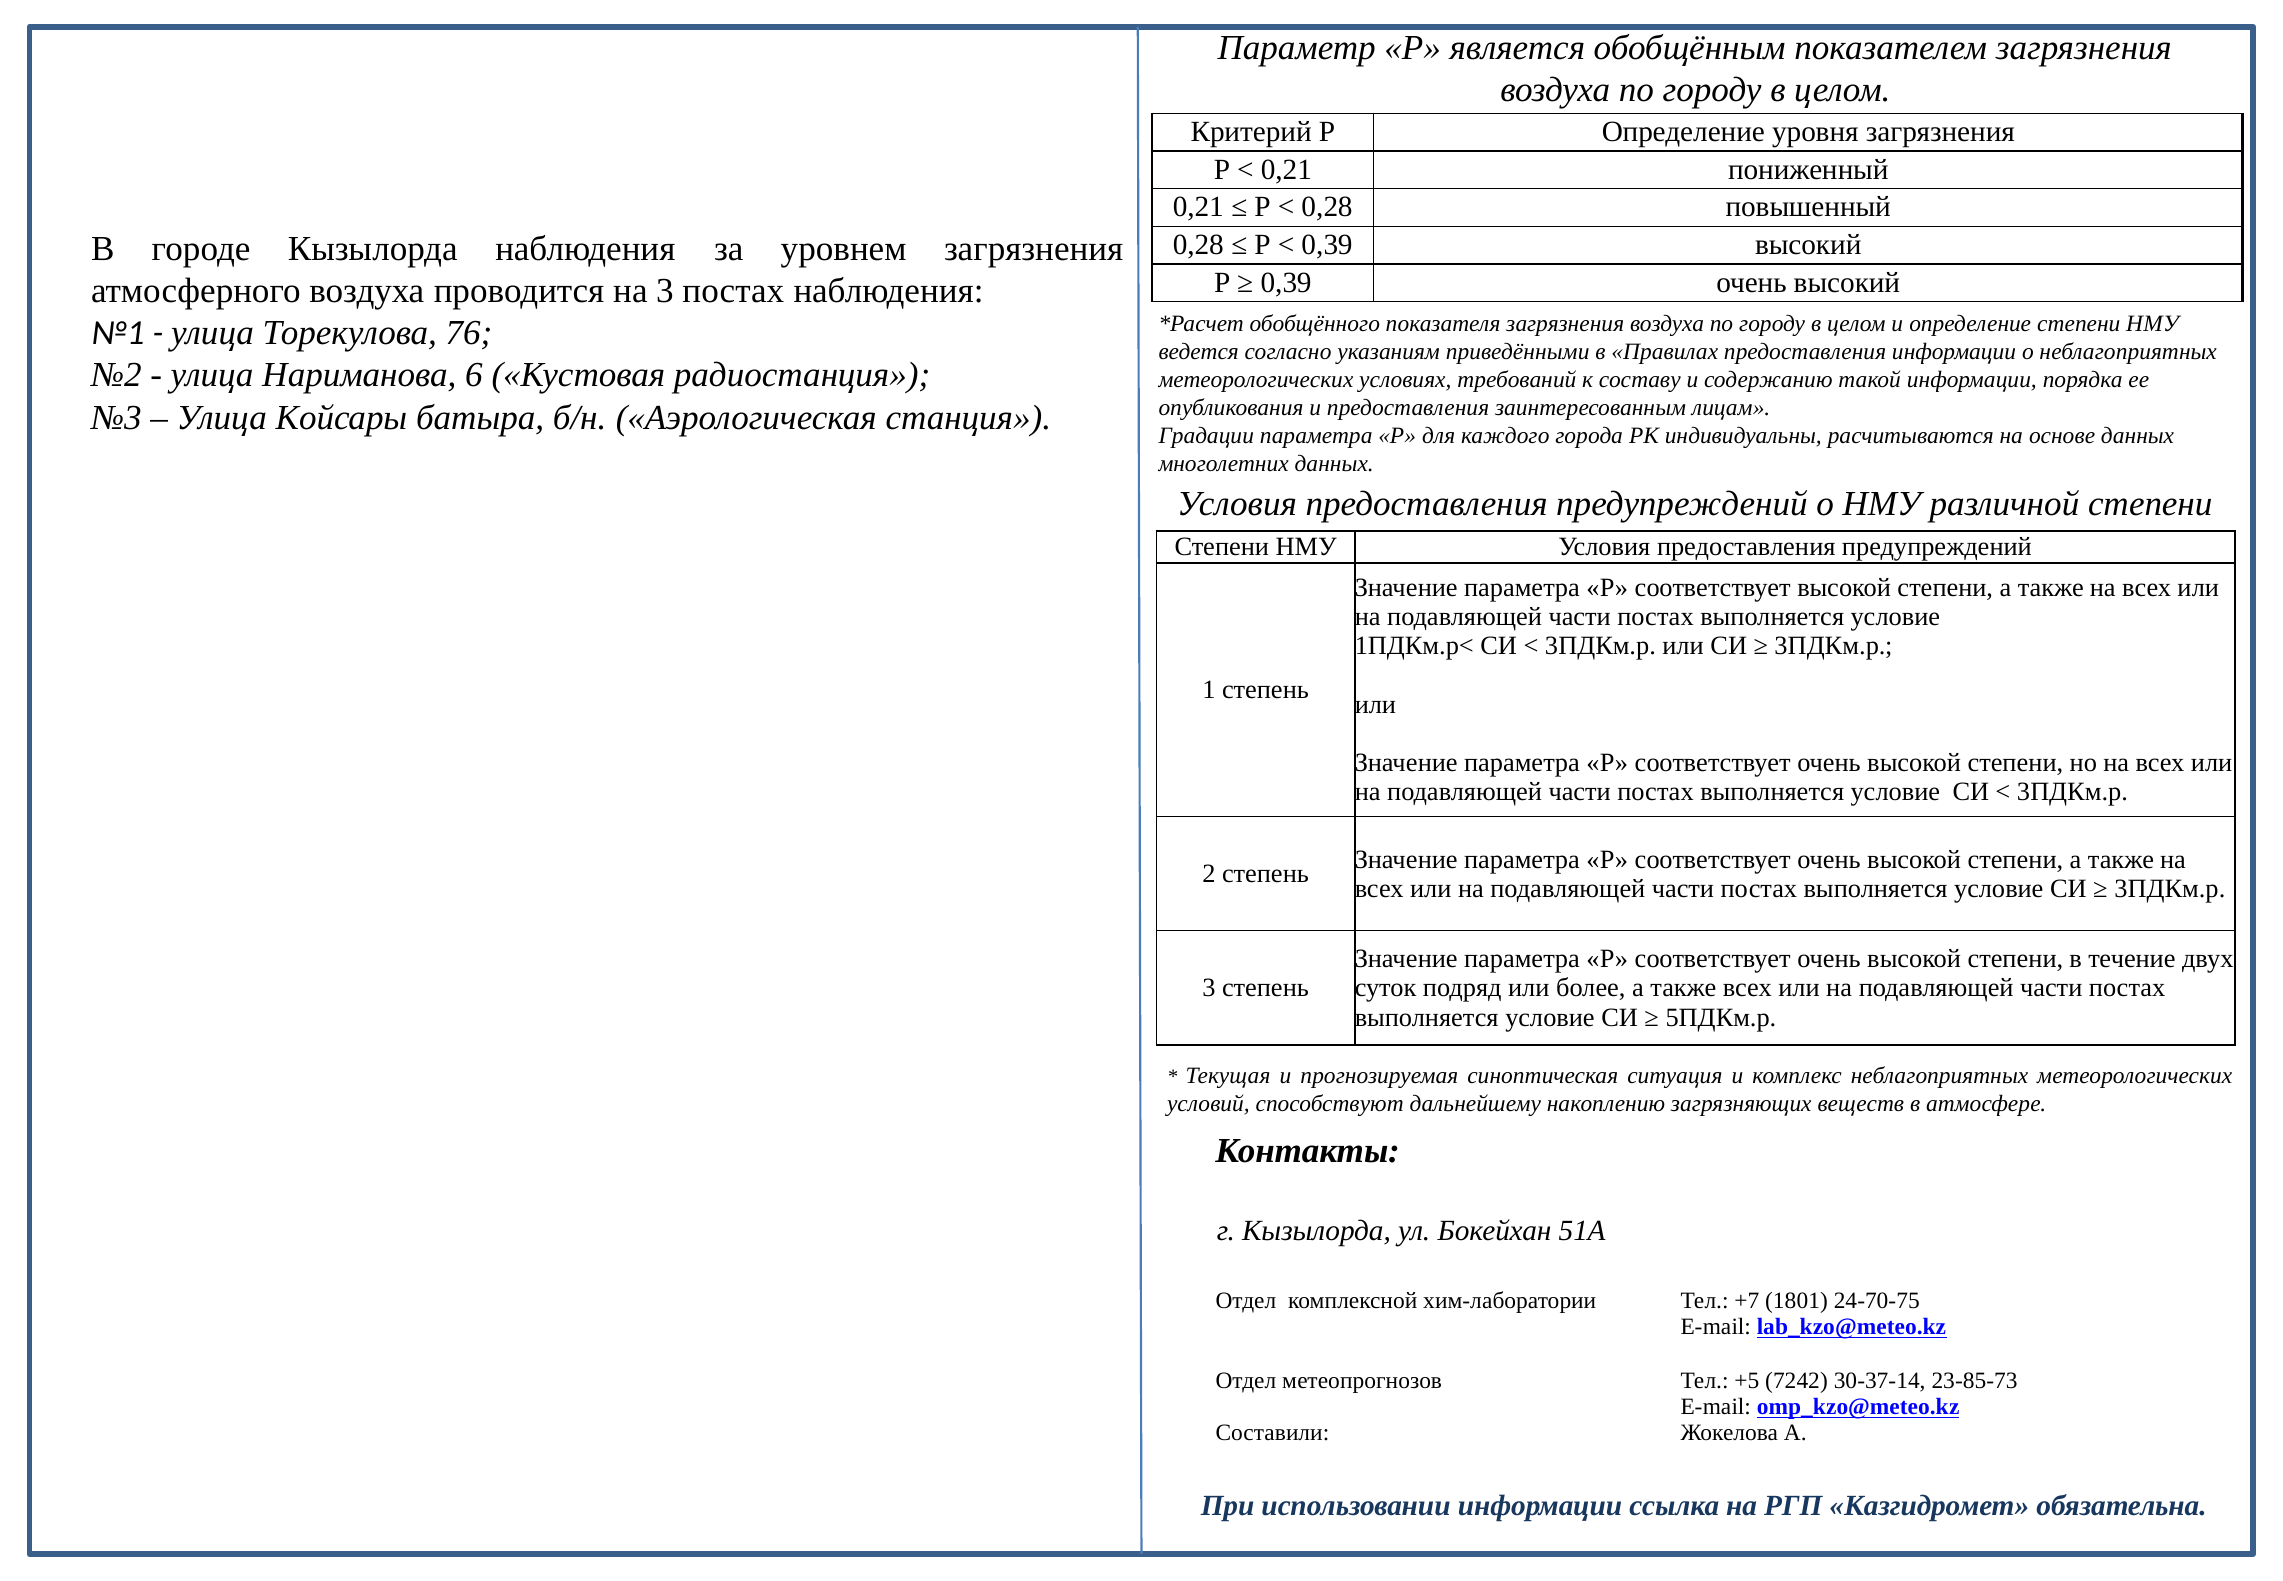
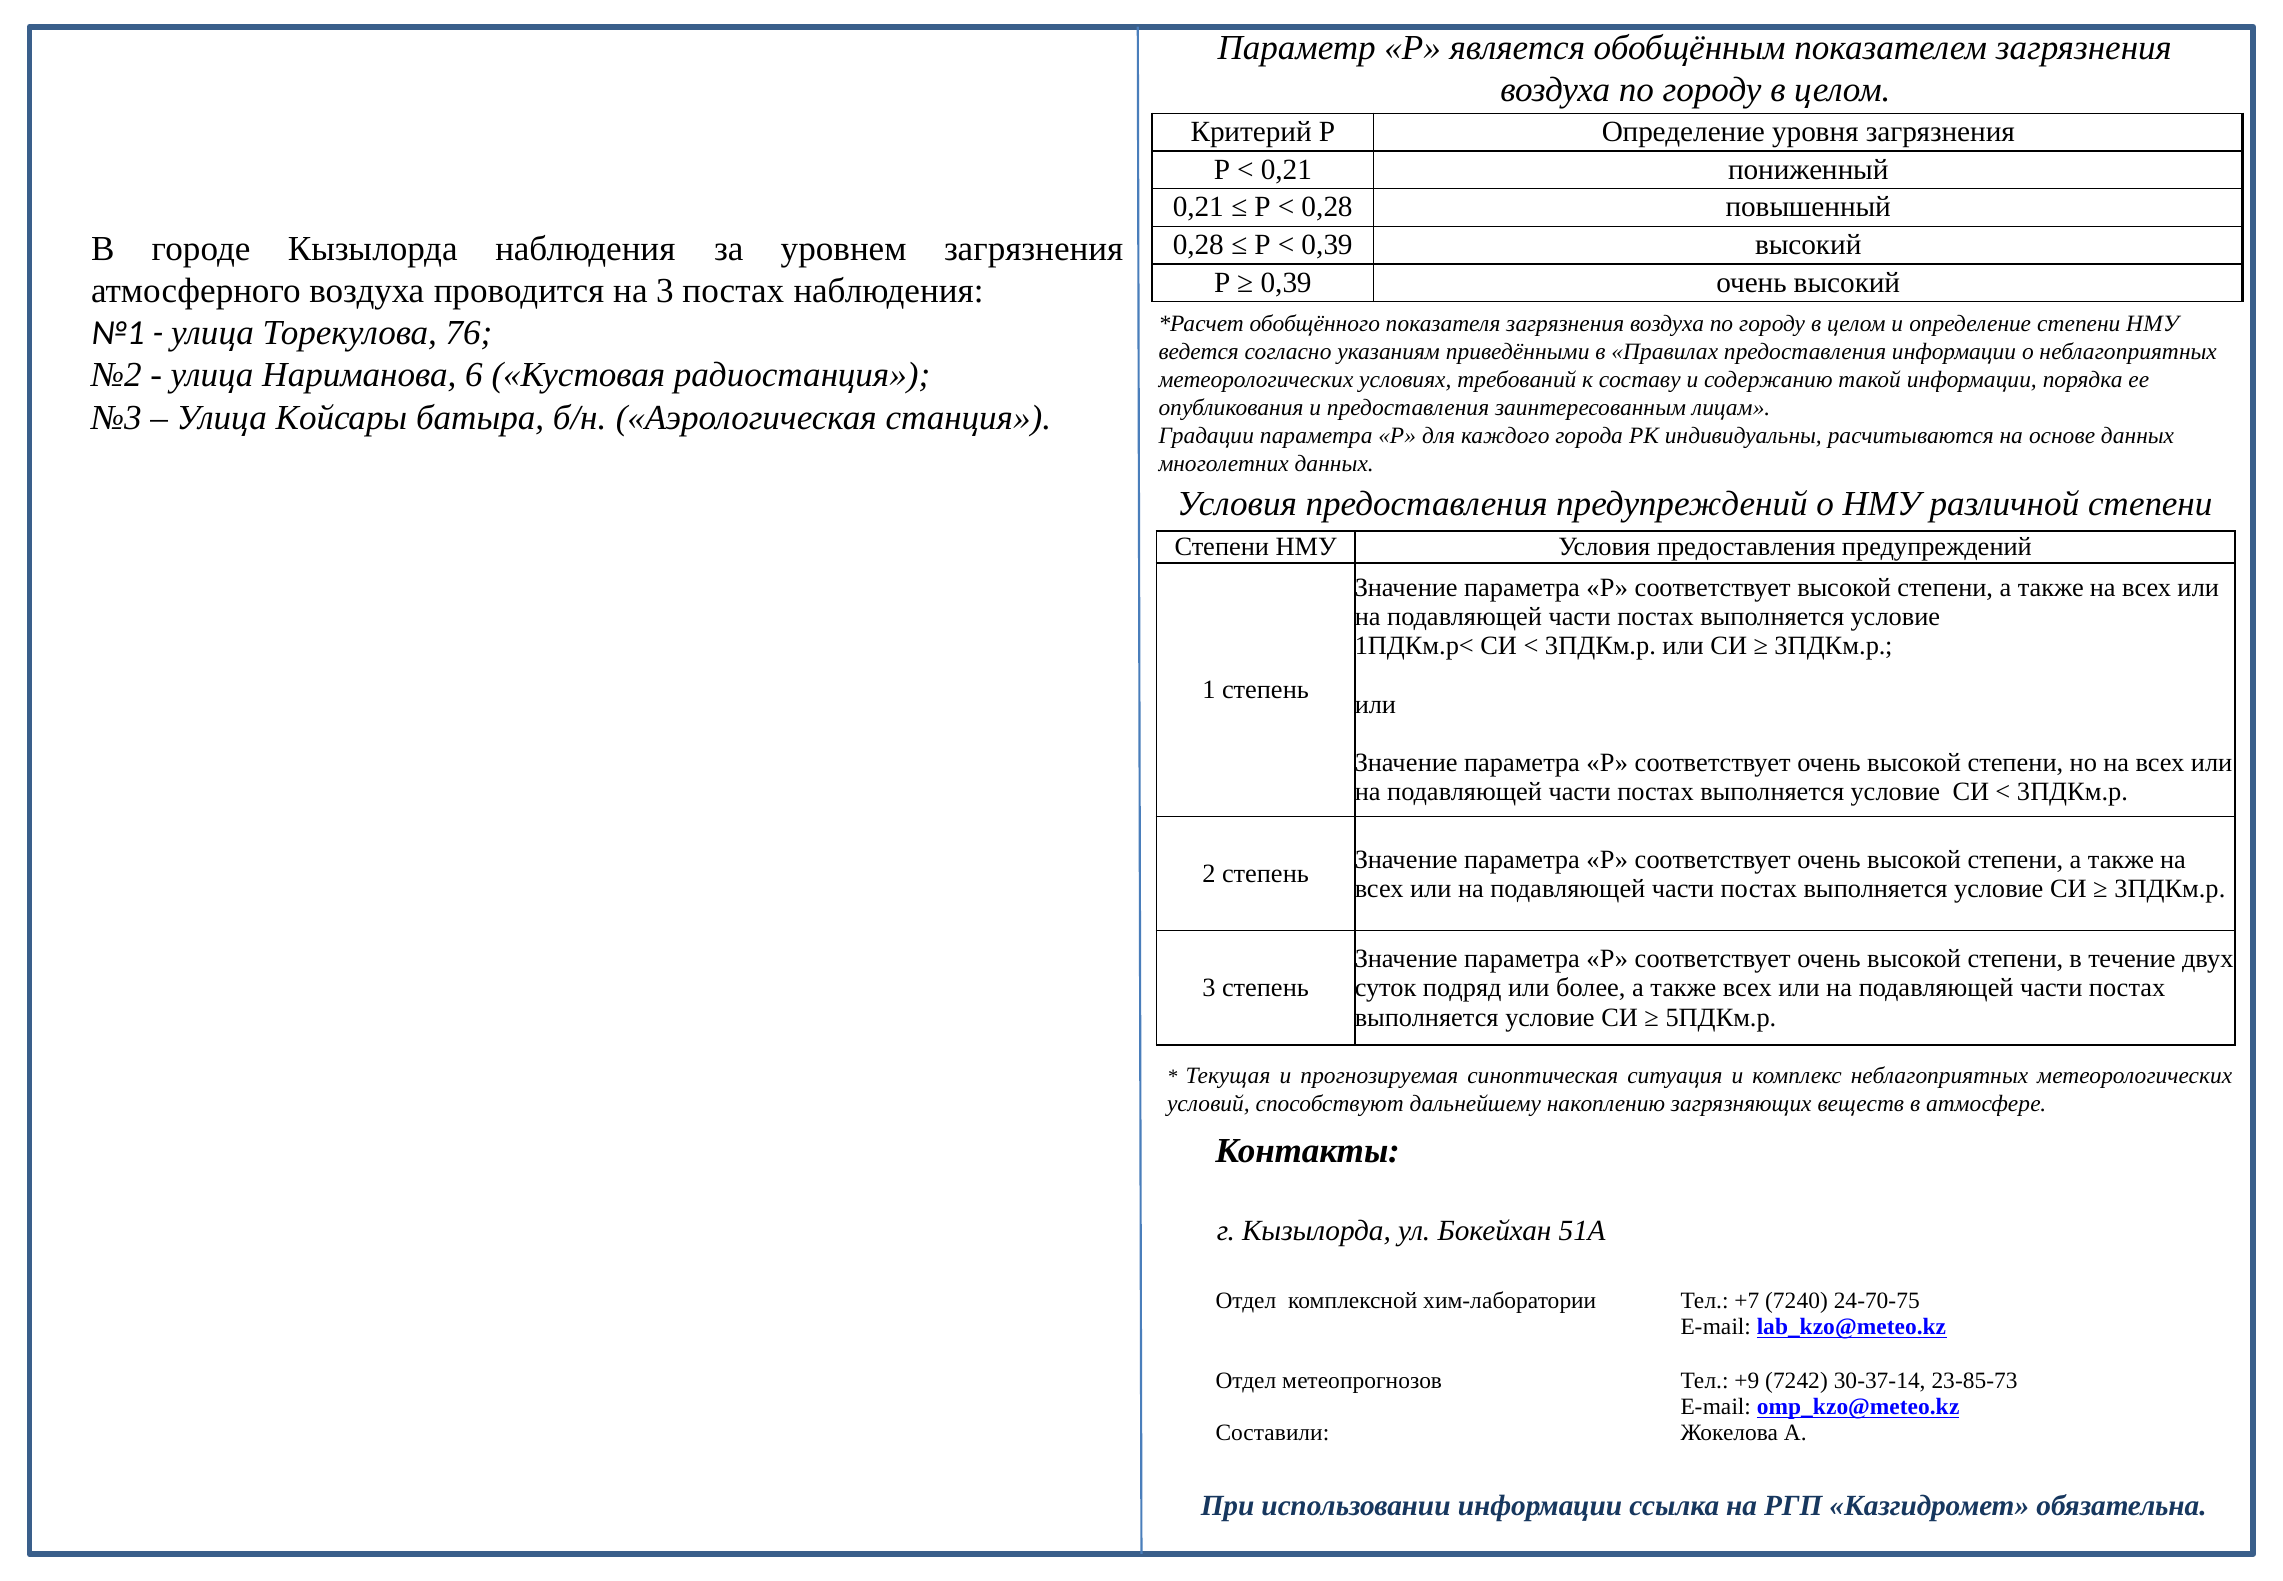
1801: 1801 -> 7240
+5: +5 -> +9
